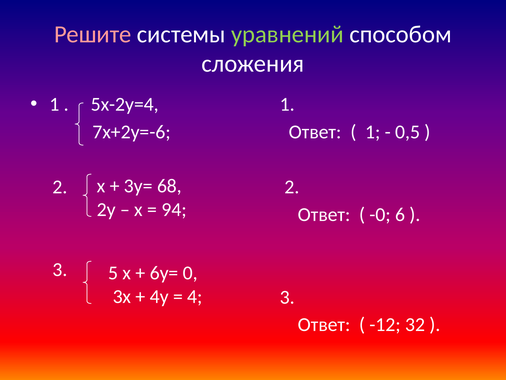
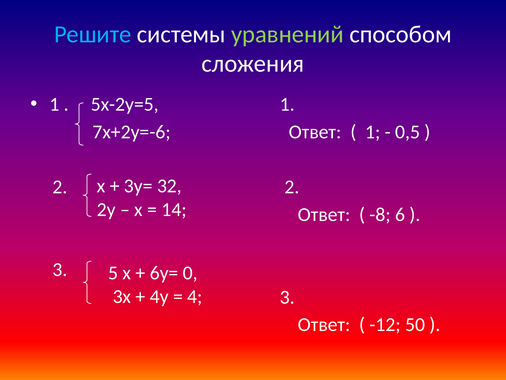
Решите colour: pink -> light blue
5х-2у=4: 5х-2у=4 -> 5х-2у=5
68: 68 -> 32
94: 94 -> 14
-0: -0 -> -8
32: 32 -> 50
